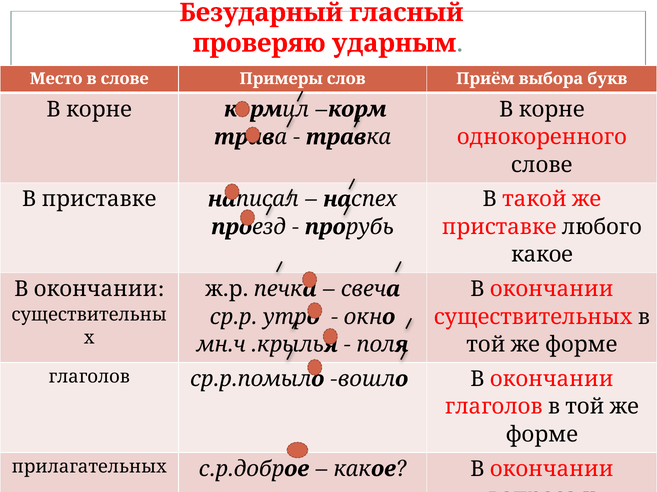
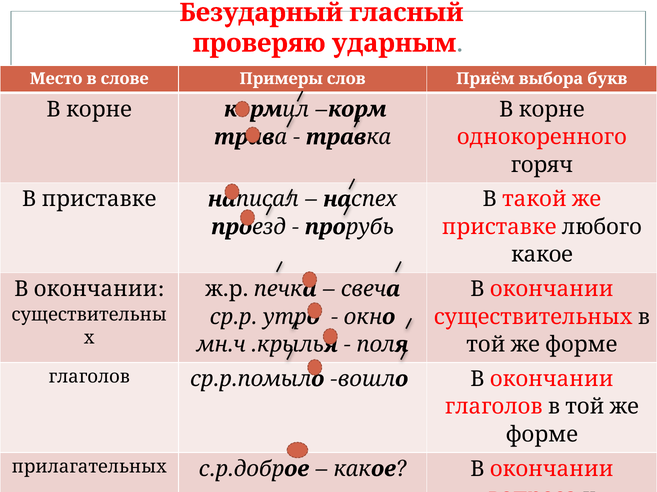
слове at (542, 165): слове -> горяч
